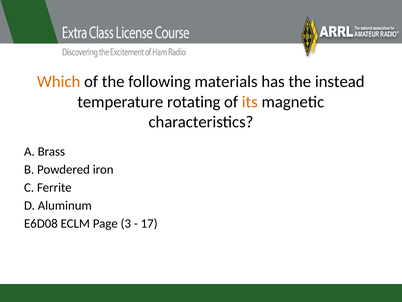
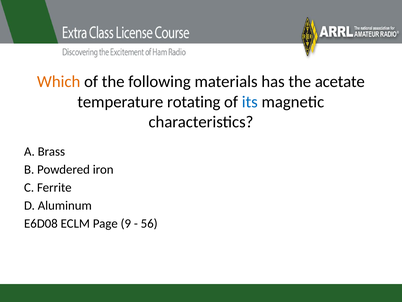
instead: instead -> acetate
its colour: orange -> blue
3: 3 -> 9
17: 17 -> 56
